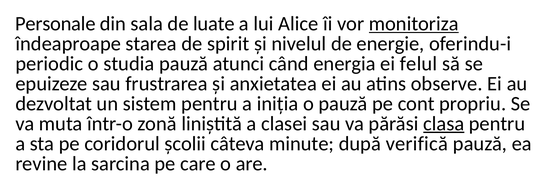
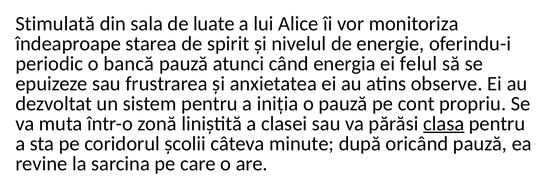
Personale: Personale -> Stimulată
monitoriza underline: present -> none
studia: studia -> bancă
verifică: verifică -> oricând
